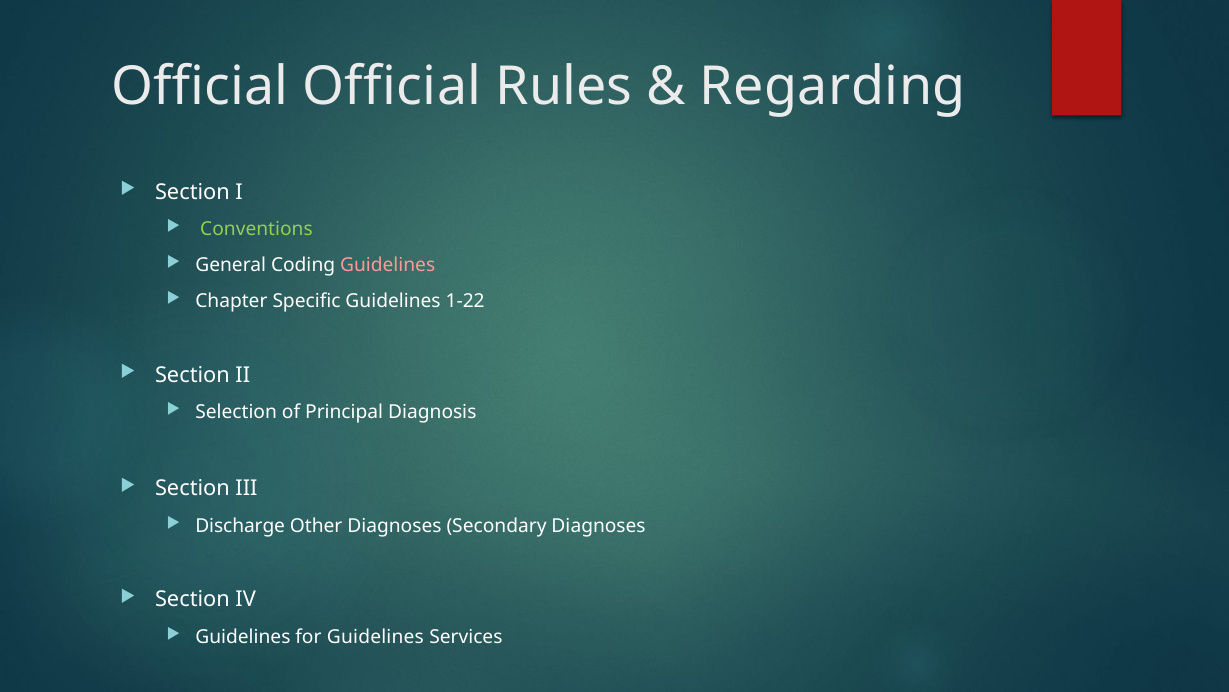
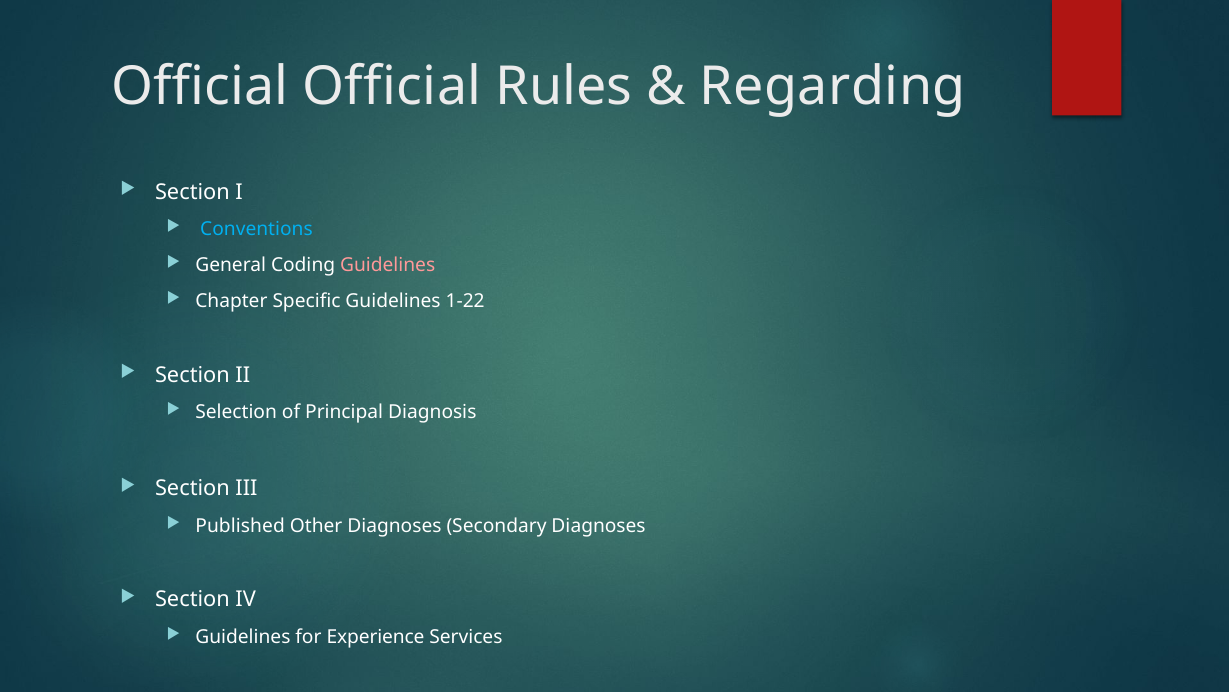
Conventions colour: light green -> light blue
Discharge: Discharge -> Published
for Guidelines: Guidelines -> Experience
